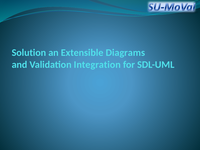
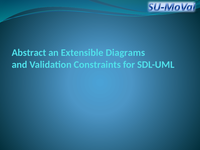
Solution: Solution -> Abstract
Integration: Integration -> Constraints
